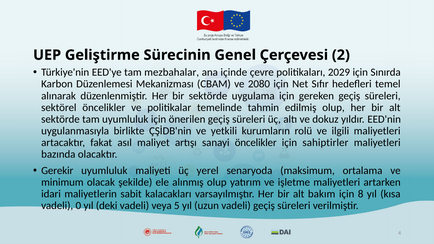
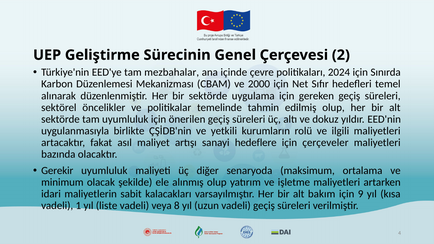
2029: 2029 -> 2024
2080: 2080 -> 2000
sanayi öncelikler: öncelikler -> hedeflere
sahiptirler: sahiptirler -> çerçeveler
yerel: yerel -> diğer
8: 8 -> 9
0: 0 -> 1
deki: deki -> liste
5: 5 -> 8
